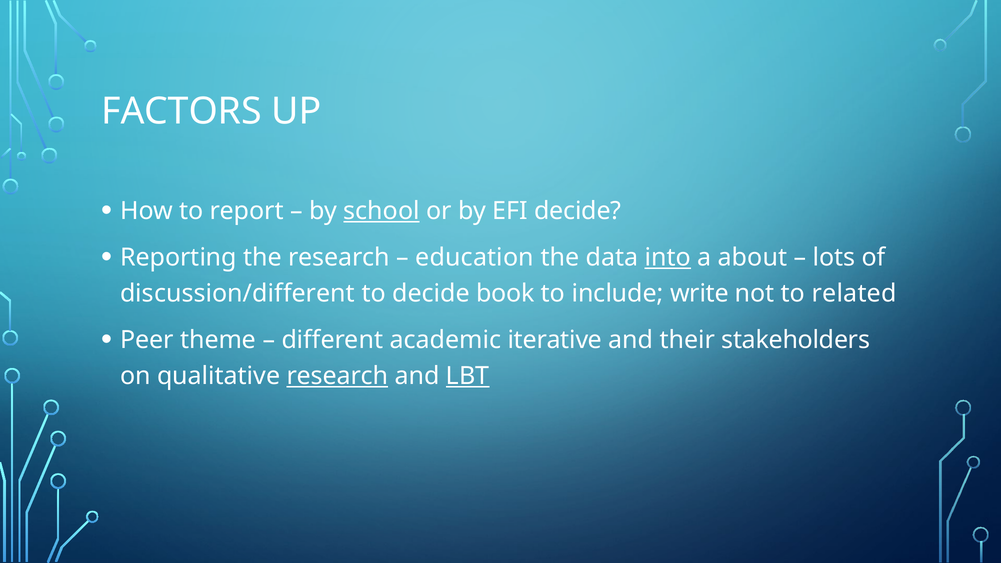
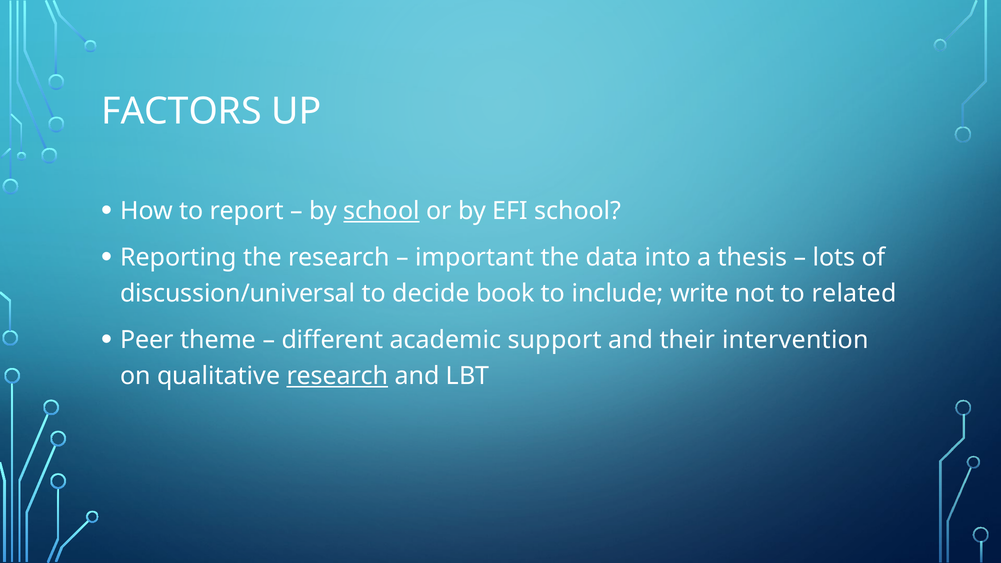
EFI decide: decide -> school
education: education -> important
into underline: present -> none
about: about -> thesis
discussion/different: discussion/different -> discussion/universal
iterative: iterative -> support
stakeholders: stakeholders -> intervention
LBT underline: present -> none
